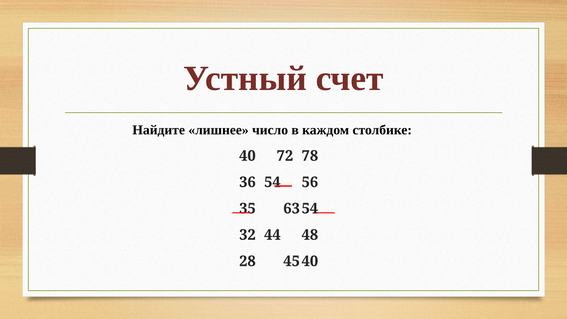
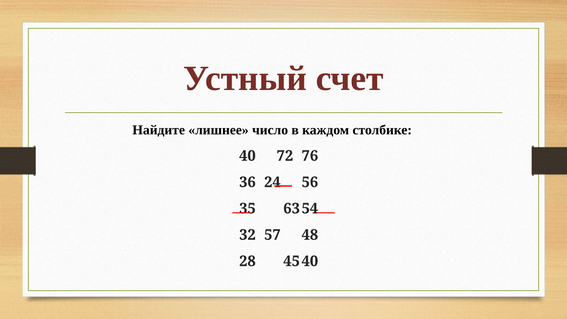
78: 78 -> 76
54: 54 -> 24
44: 44 -> 57
